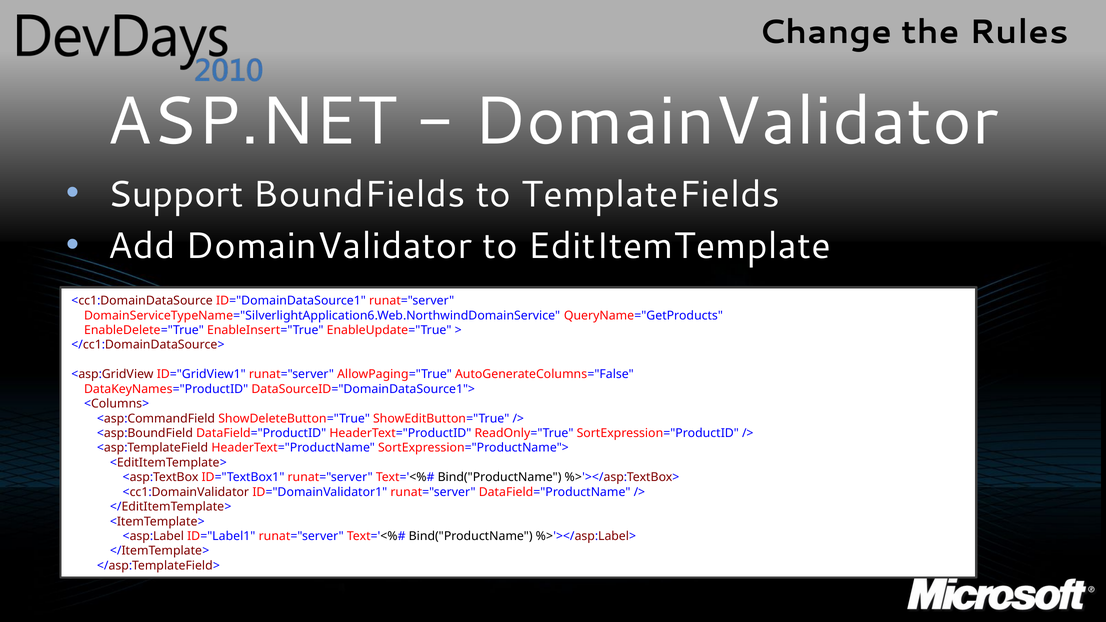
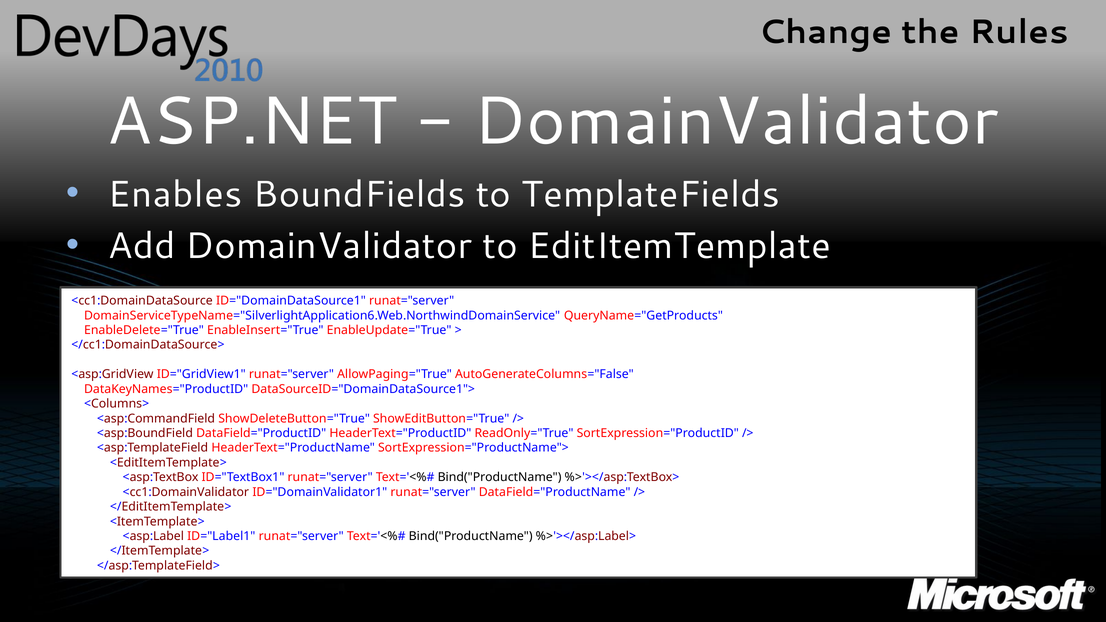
Support: Support -> Enables
